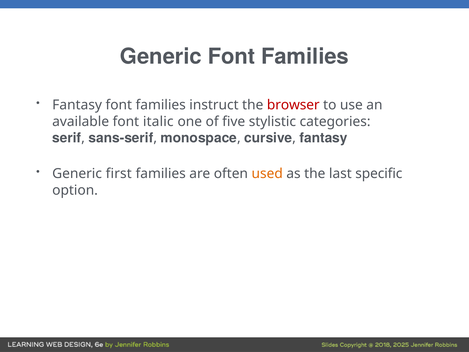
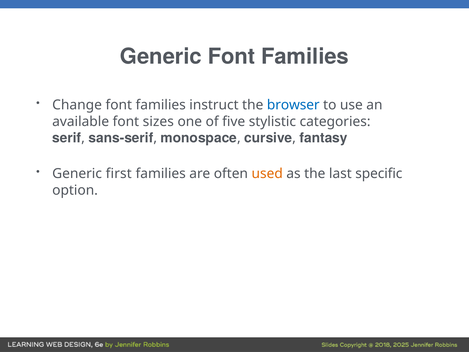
Fantasy at (77, 105): Fantasy -> Change
browser colour: red -> blue
italic: italic -> sizes
